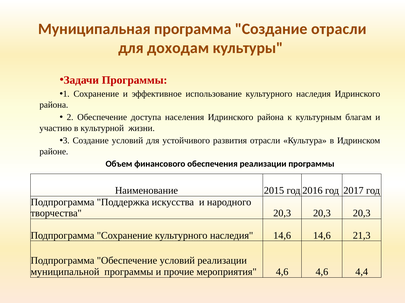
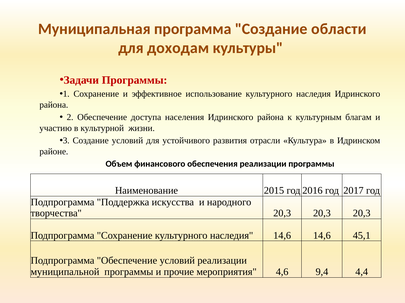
Создание отрасли: отрасли -> области
21,3: 21,3 -> 45,1
4,6 4,6: 4,6 -> 9,4
